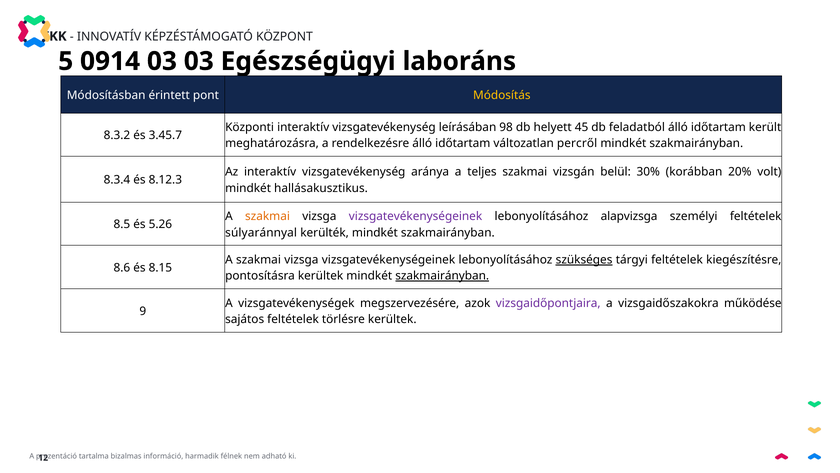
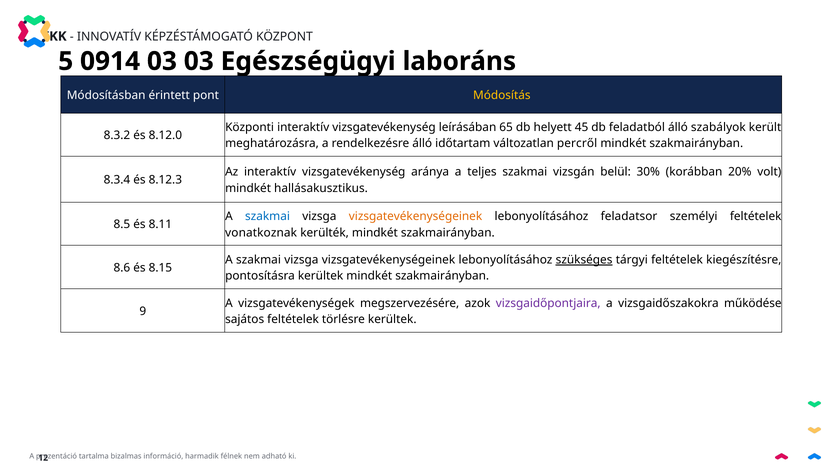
98: 98 -> 65
feladatból álló időtartam: időtartam -> szabályok
3.45.7: 3.45.7 -> 8.12.0
szakmai at (268, 216) colour: orange -> blue
vizsgatevékenységeinek at (416, 216) colour: purple -> orange
alapvizsga: alapvizsga -> feladatsor
5.26: 5.26 -> 8.11
súlyaránnyal: súlyaránnyal -> vonatkoznak
szakmairányban at (442, 276) underline: present -> none
